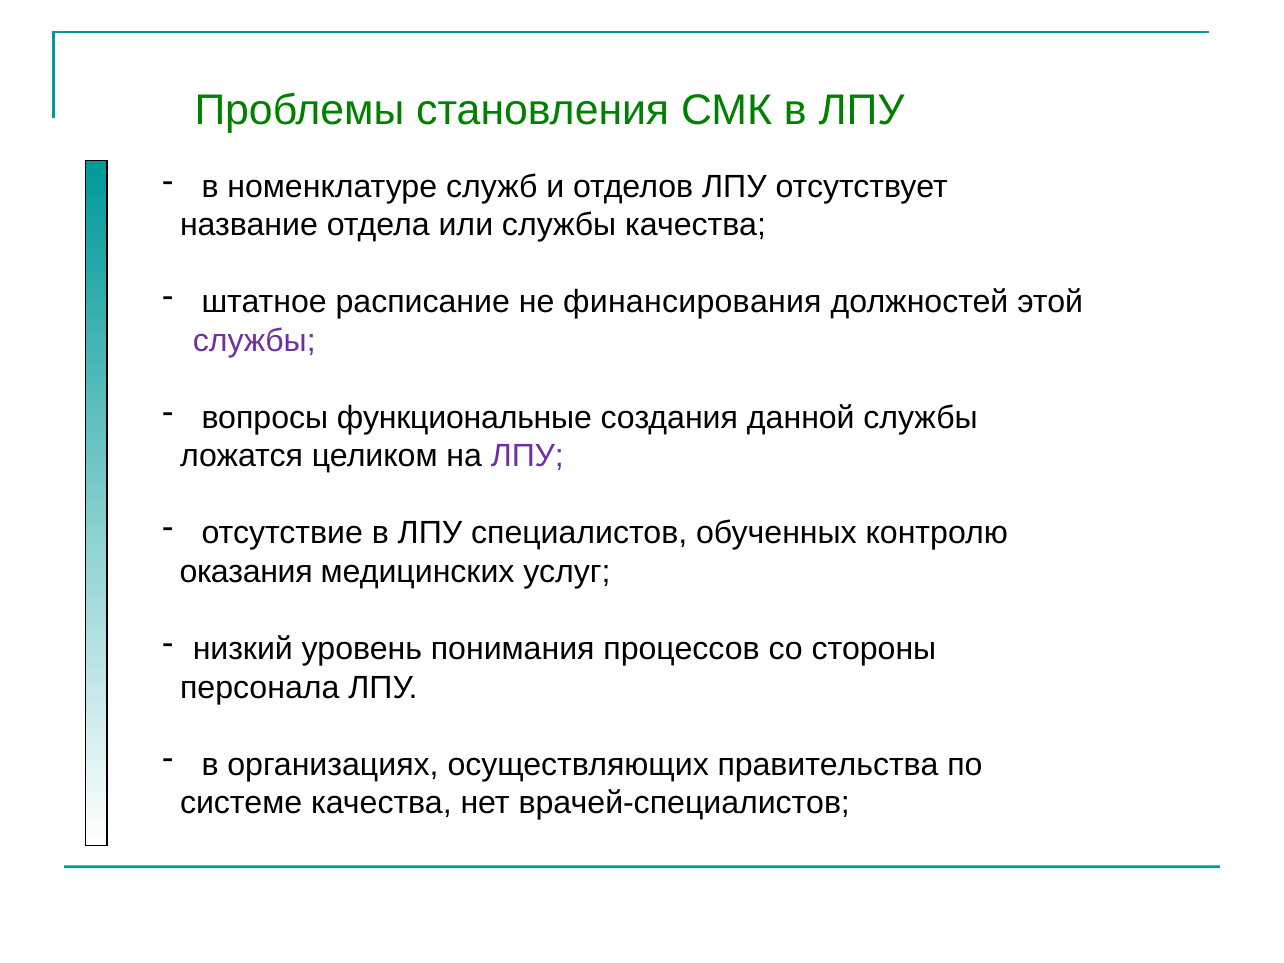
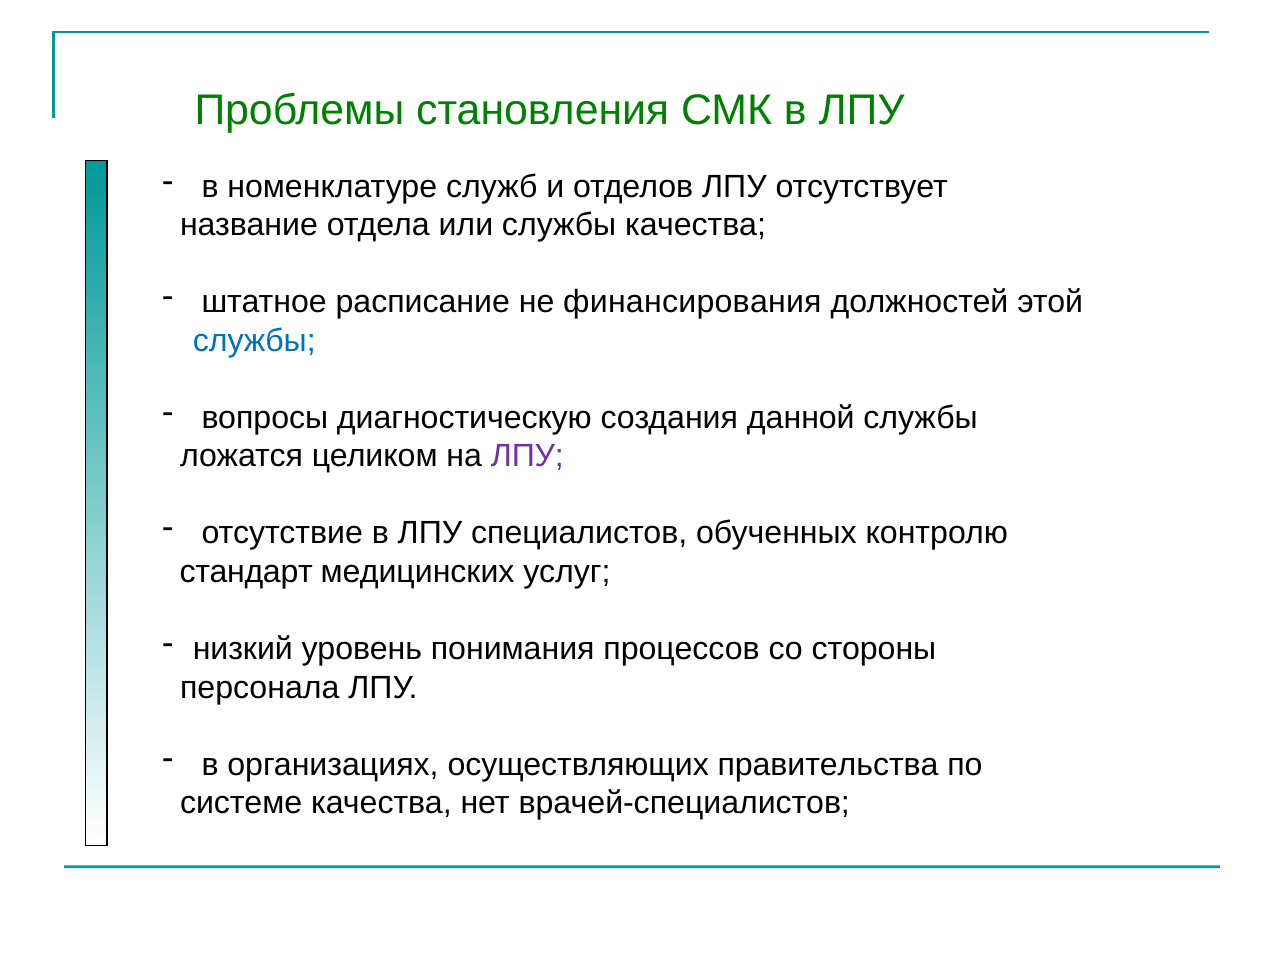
службы at (254, 341) colour: purple -> blue
функциональные: функциональные -> диагностическую
оказания: оказания -> стандарт
